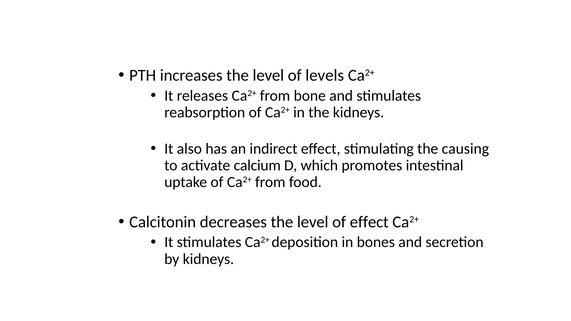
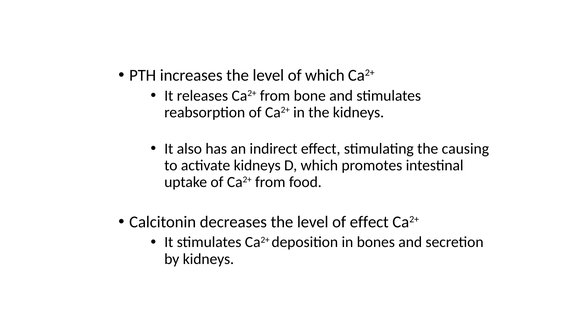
of levels: levels -> which
activate calcium: calcium -> kidneys
